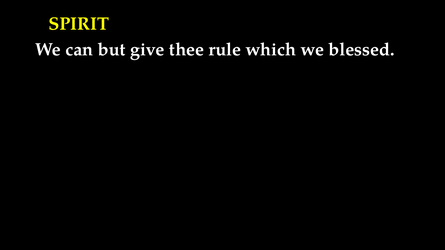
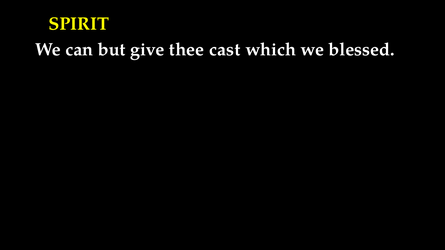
rule: rule -> cast
